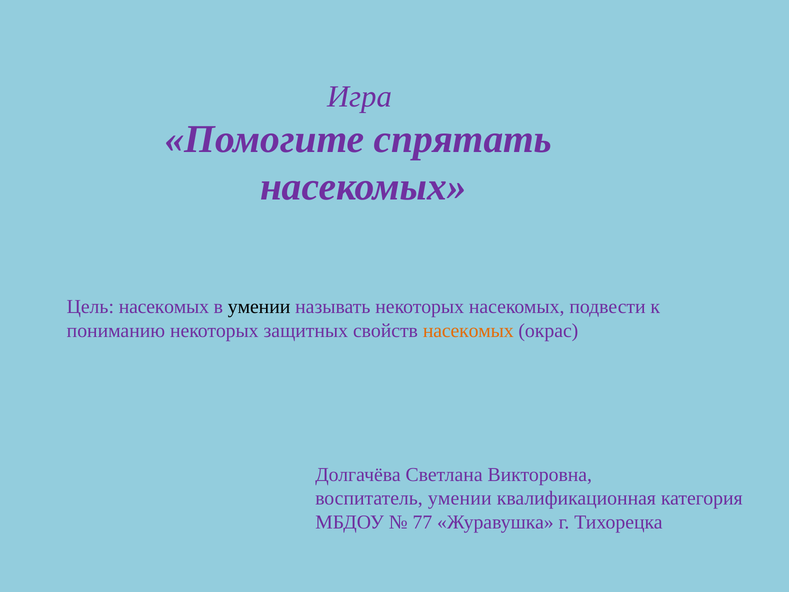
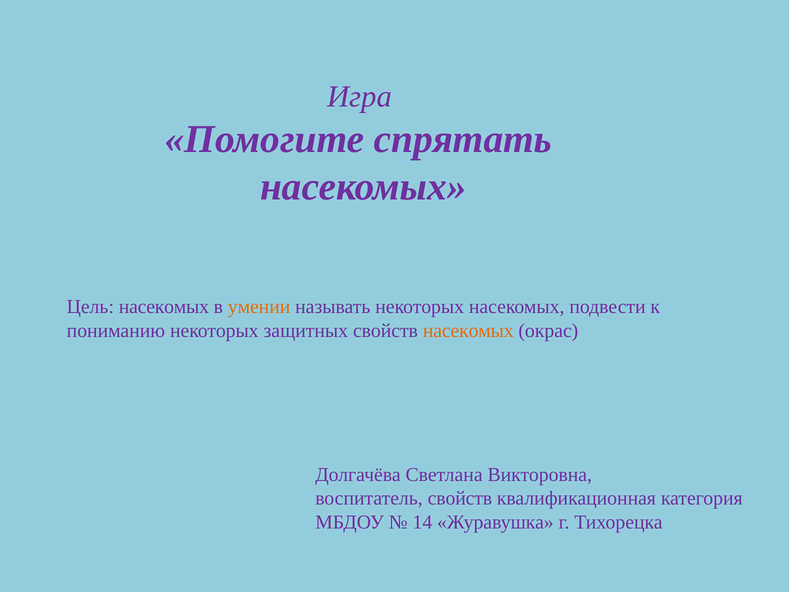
умении at (259, 307) colour: black -> orange
воспитатель умении: умении -> свойств
77: 77 -> 14
